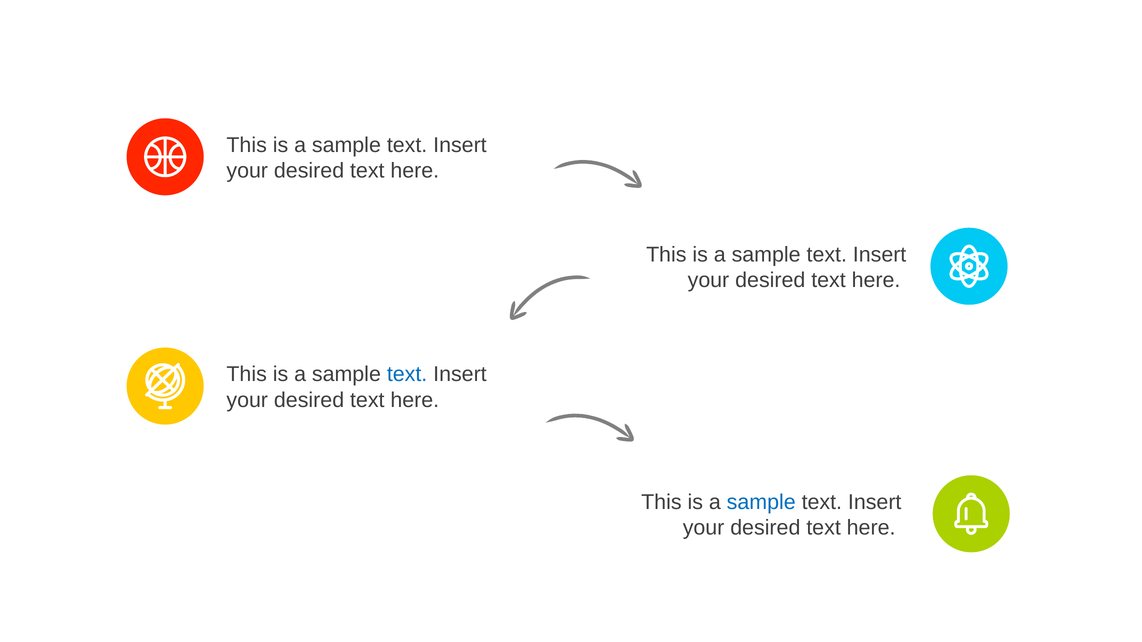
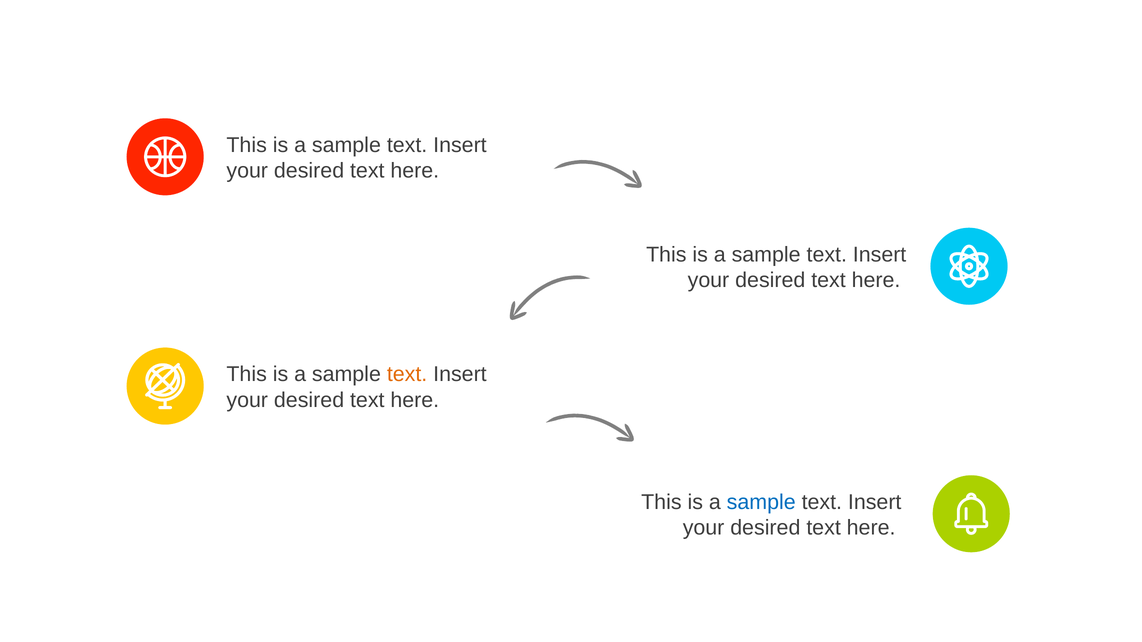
text at (407, 375) colour: blue -> orange
